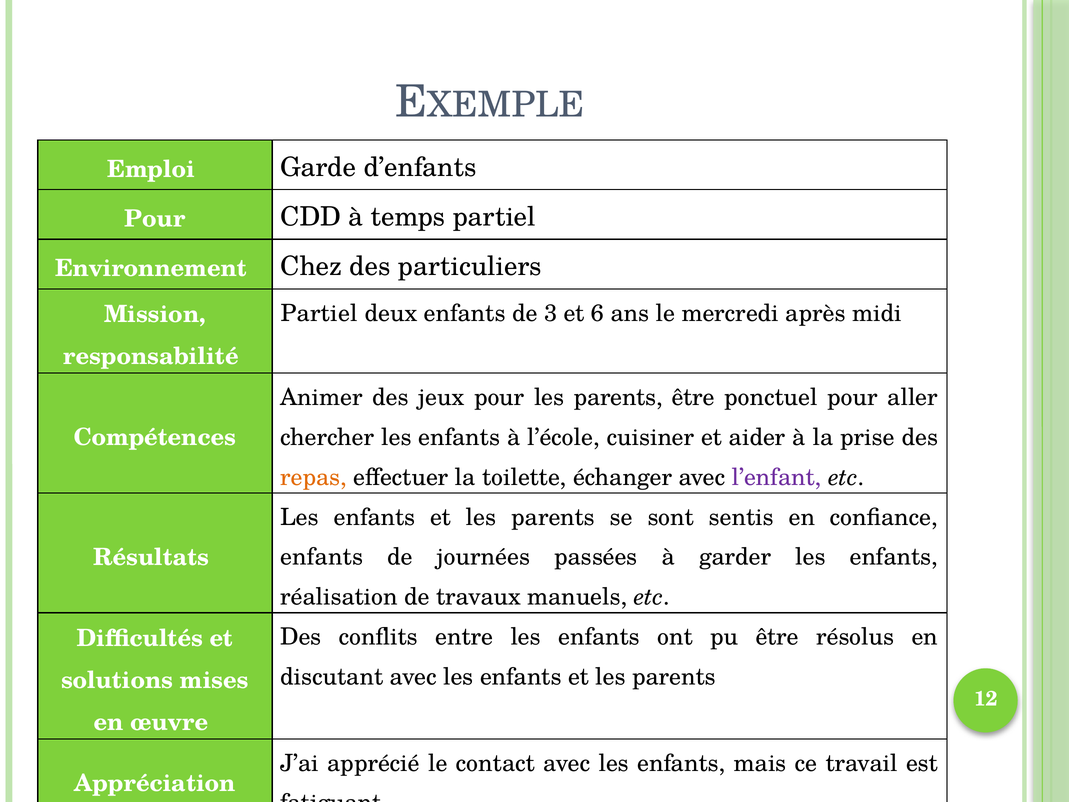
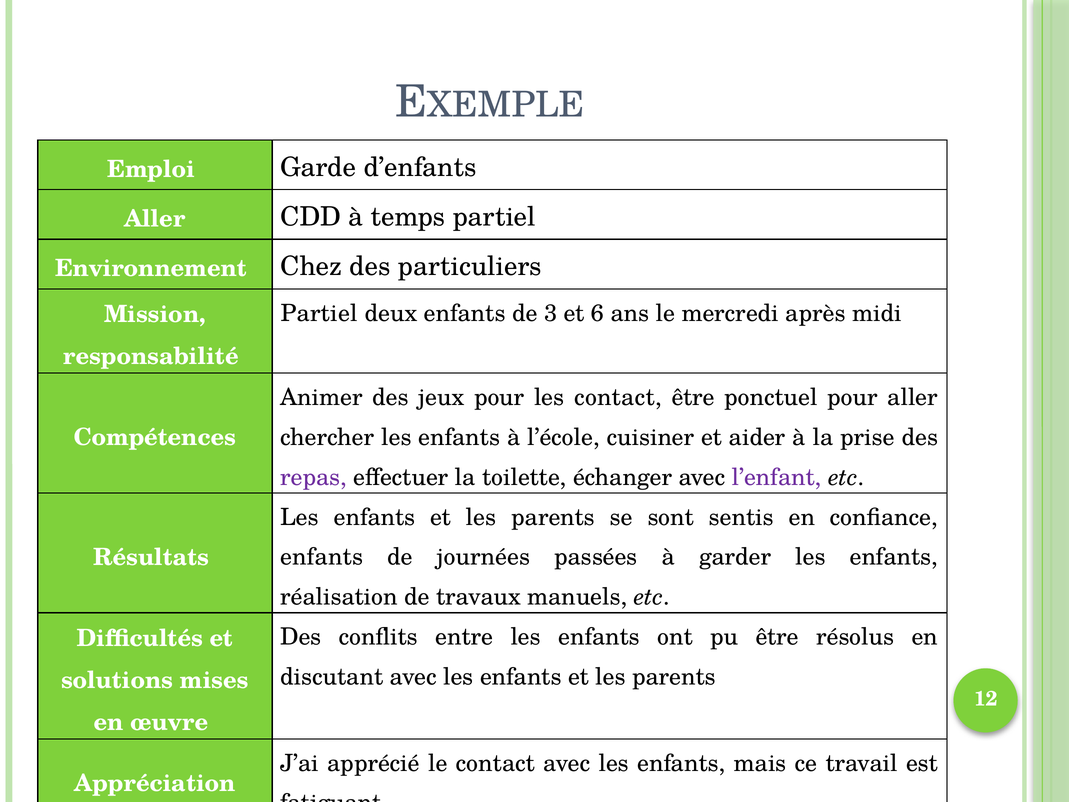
Pour at (155, 219): Pour -> Aller
pour les parents: parents -> contact
repas colour: orange -> purple
